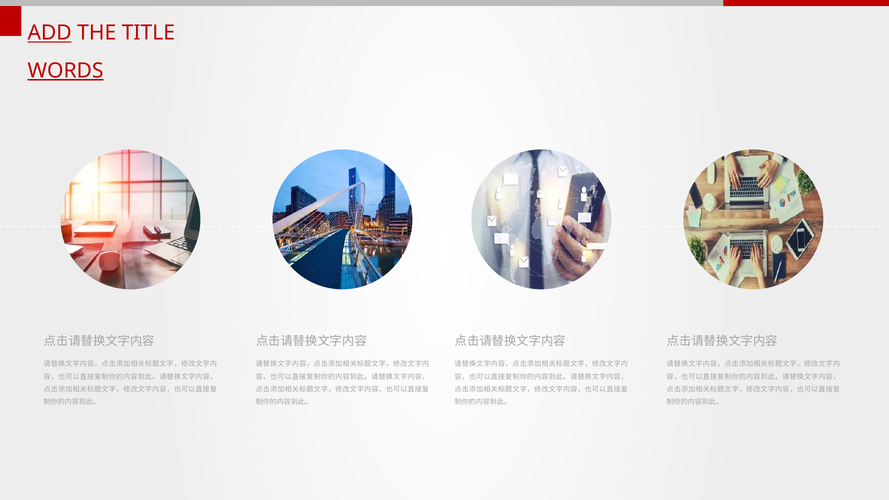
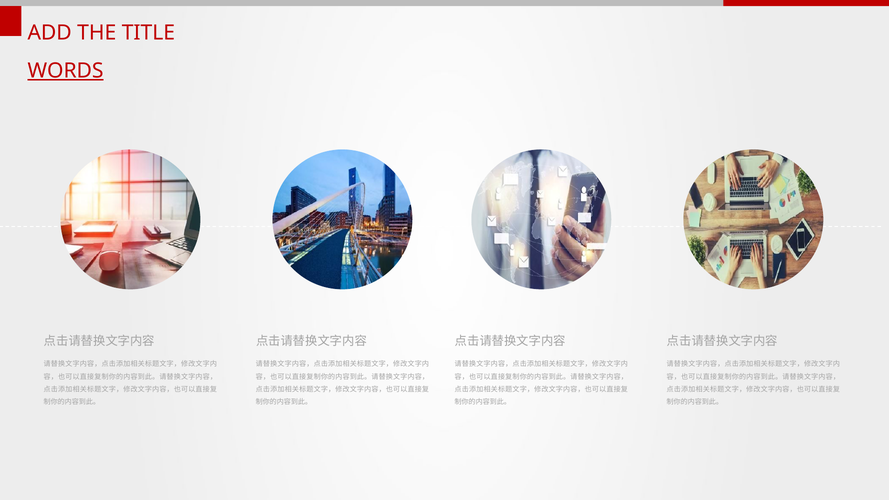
ADD underline: present -> none
